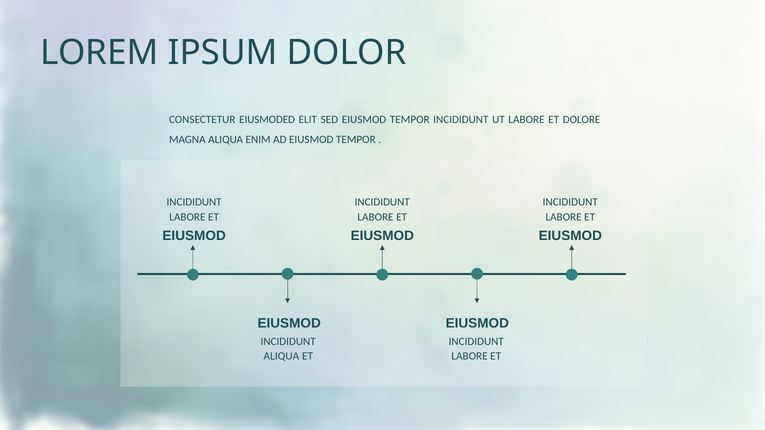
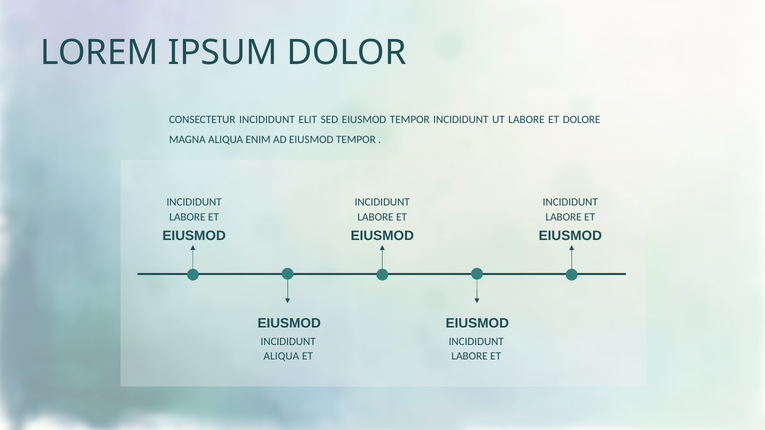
CONSECTETUR EIUSMODED: EIUSMODED -> INCIDIDUNT
